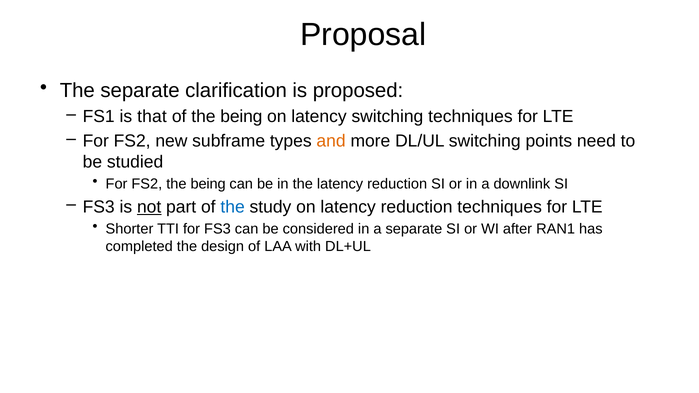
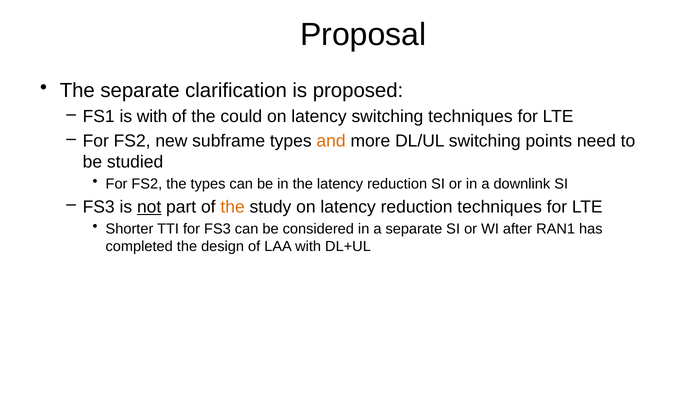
is that: that -> with
of the being: being -> could
FS2 the being: being -> types
the at (233, 207) colour: blue -> orange
